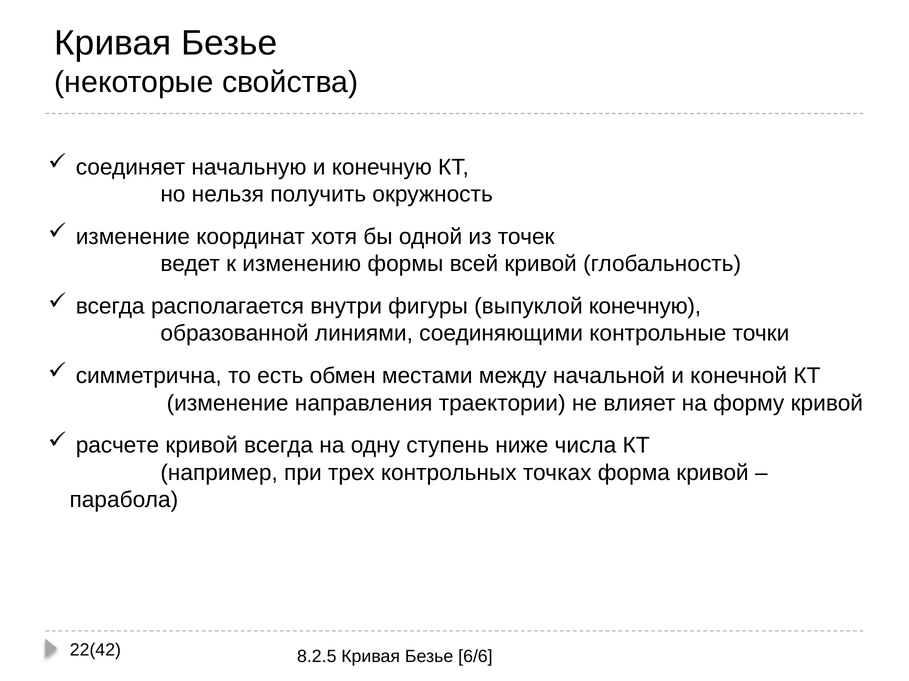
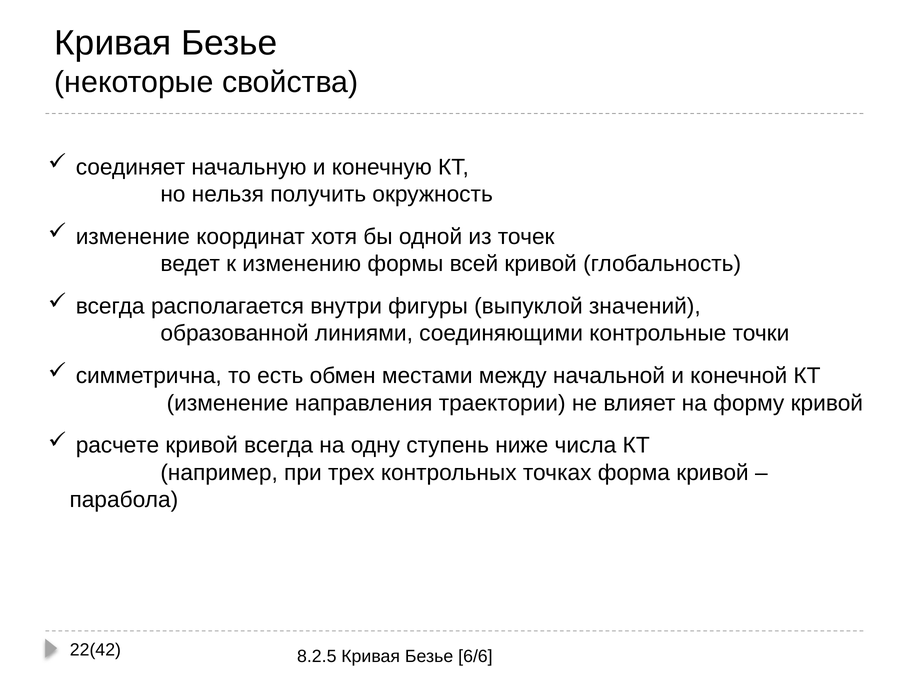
выпуклой конечную: конечную -> значений
